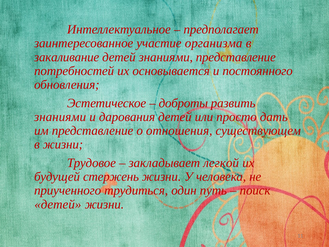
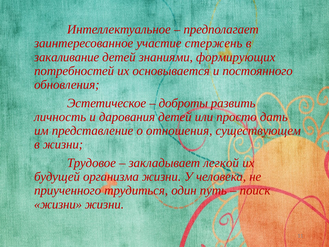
организма: организма -> стержень
знаниями представление: представление -> формирующих
знаниями at (60, 117): знаниями -> личность
стержень: стержень -> организма
детей at (58, 204): детей -> жизни
